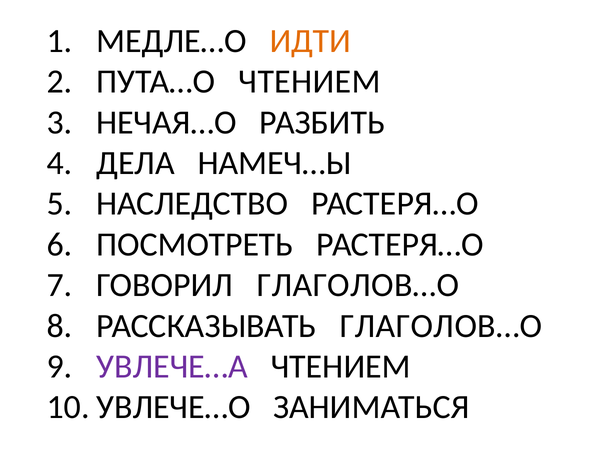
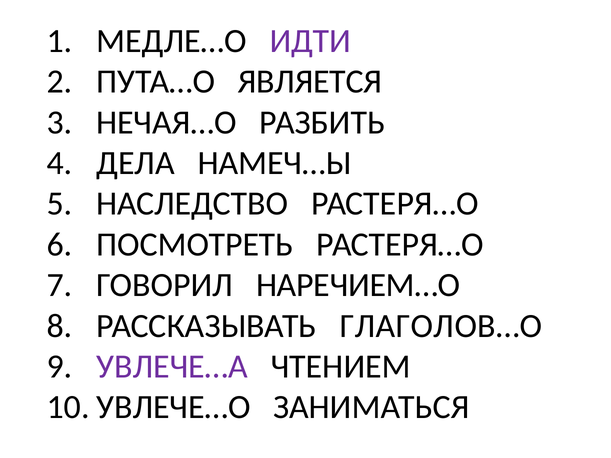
ИДТИ colour: orange -> purple
ПУТА…О ЧТЕНИЕМ: ЧТЕНИЕМ -> ЯВЛЯЕТСЯ
ГОВОРИЛ ГЛАГОЛОВ…О: ГЛАГОЛОВ…О -> НАРЕЧИЕМ…О
